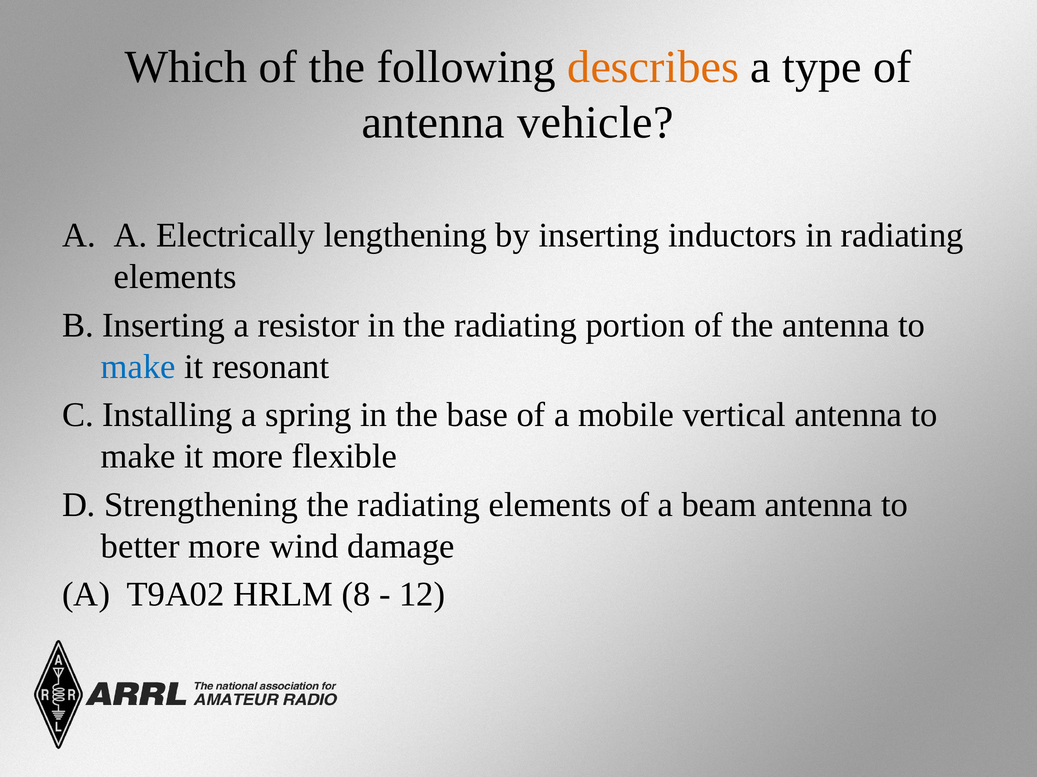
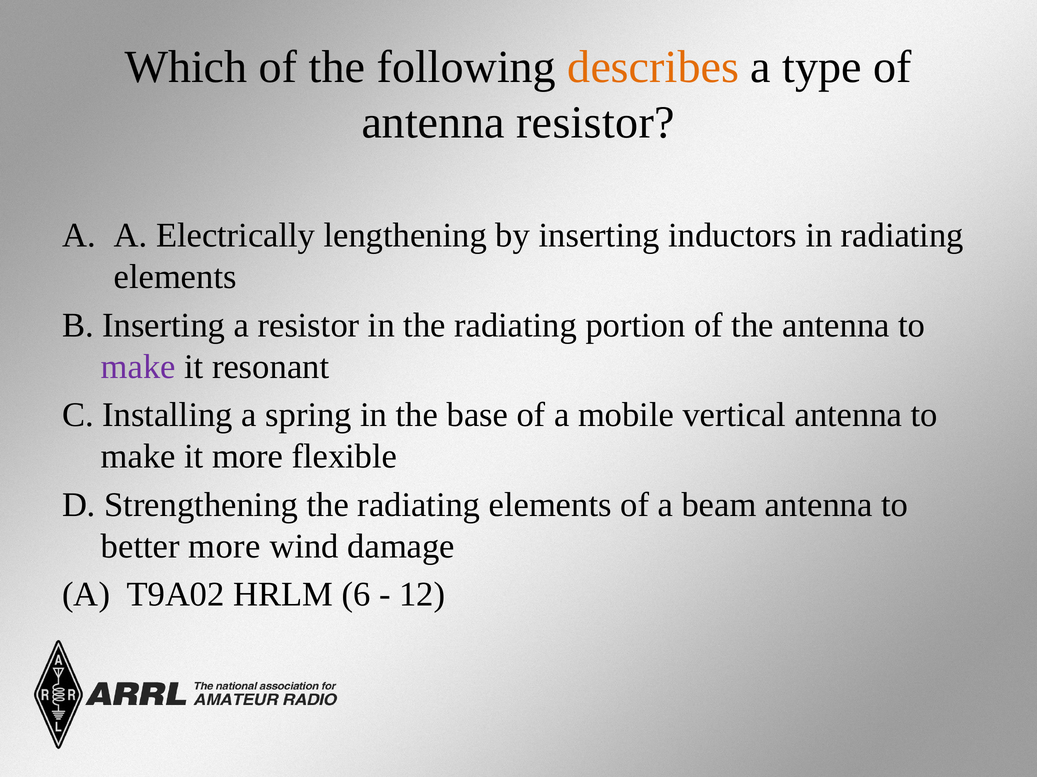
antenna vehicle: vehicle -> resistor
make at (138, 367) colour: blue -> purple
8: 8 -> 6
